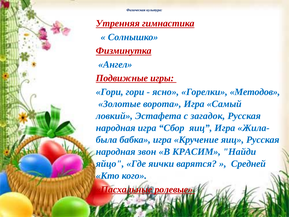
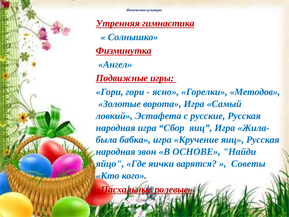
загадок: загадок -> русские
КРАСИМ: КРАСИМ -> ОСНОВЕ
Средней: Средней -> Советы
